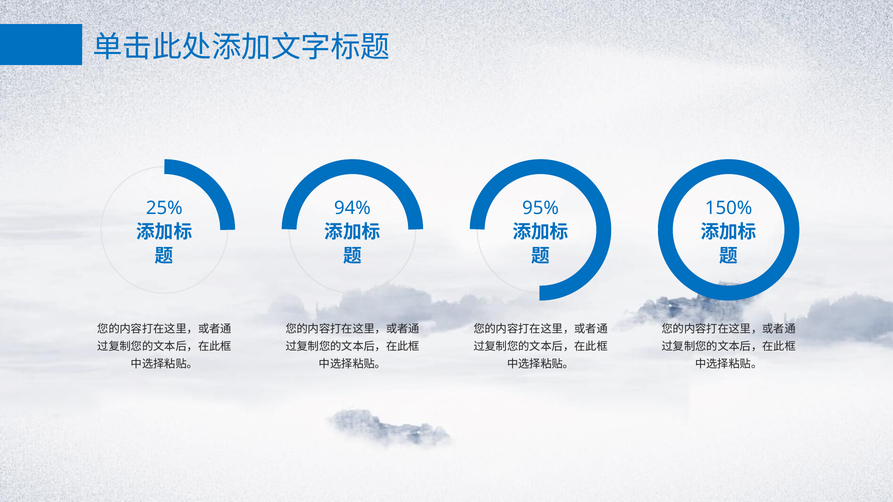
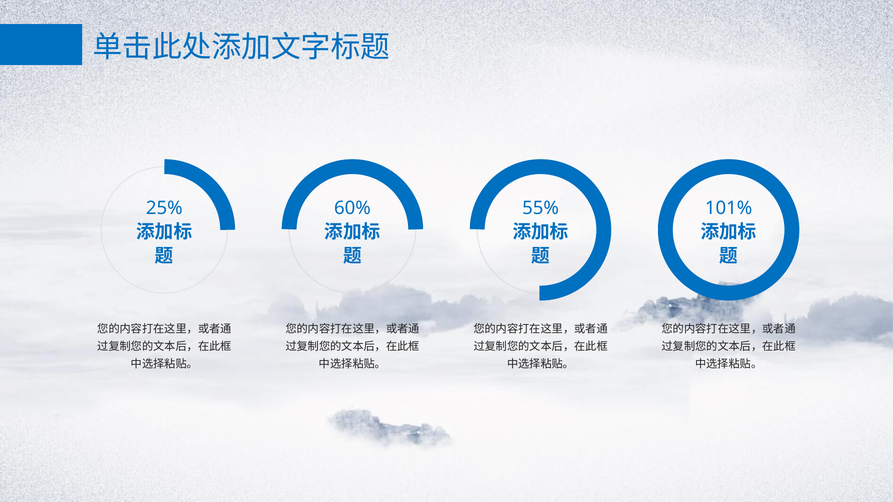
94%: 94% -> 60%
95%: 95% -> 55%
150%: 150% -> 101%
